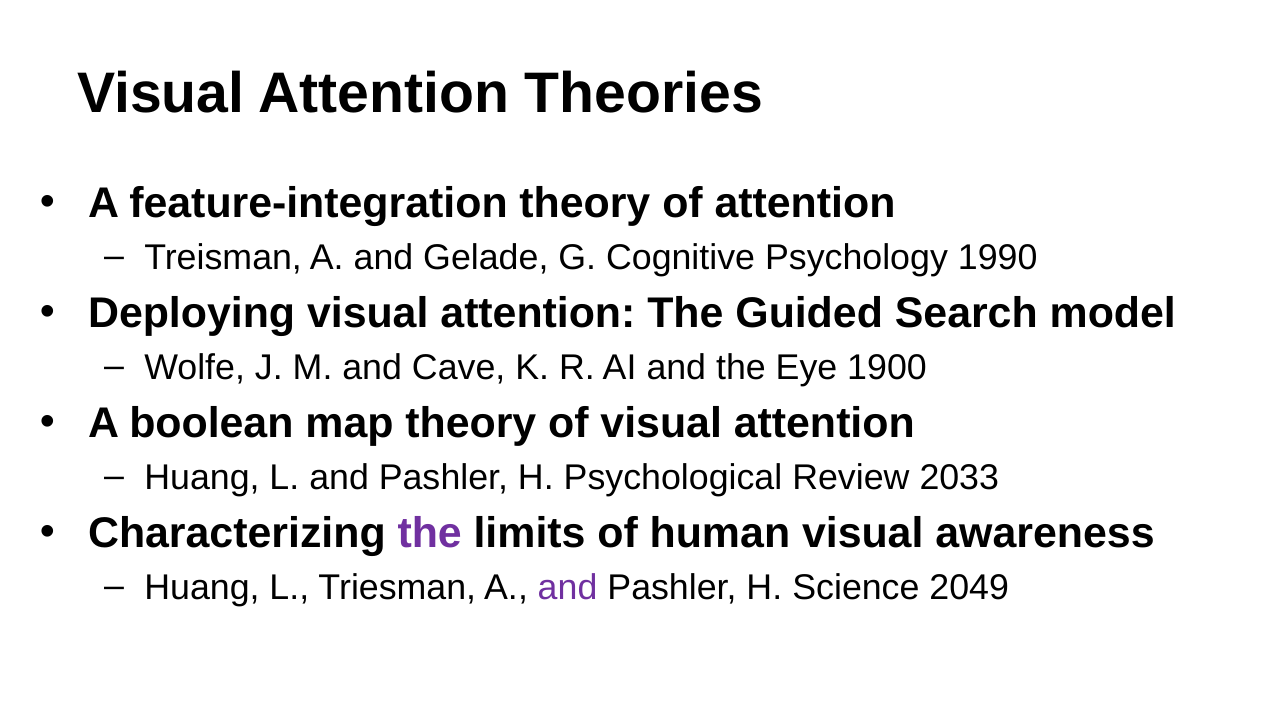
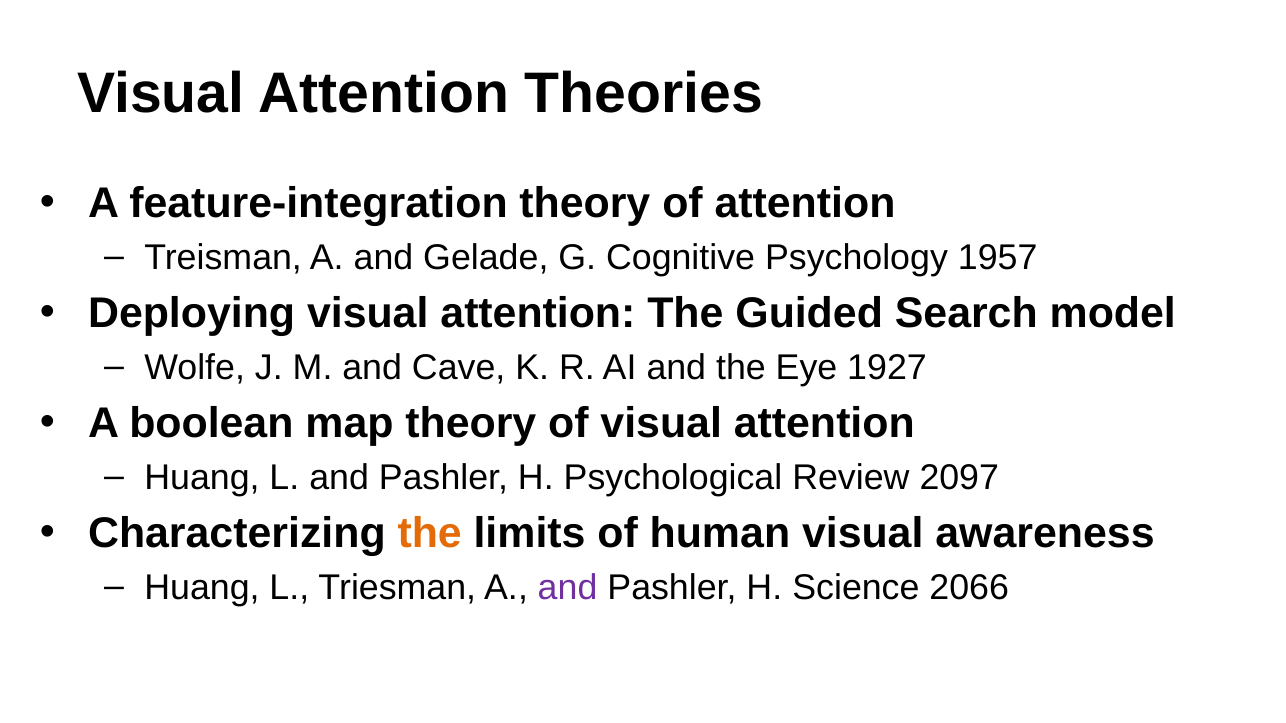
1990: 1990 -> 1957
1900: 1900 -> 1927
2033: 2033 -> 2097
the at (430, 534) colour: purple -> orange
2049: 2049 -> 2066
